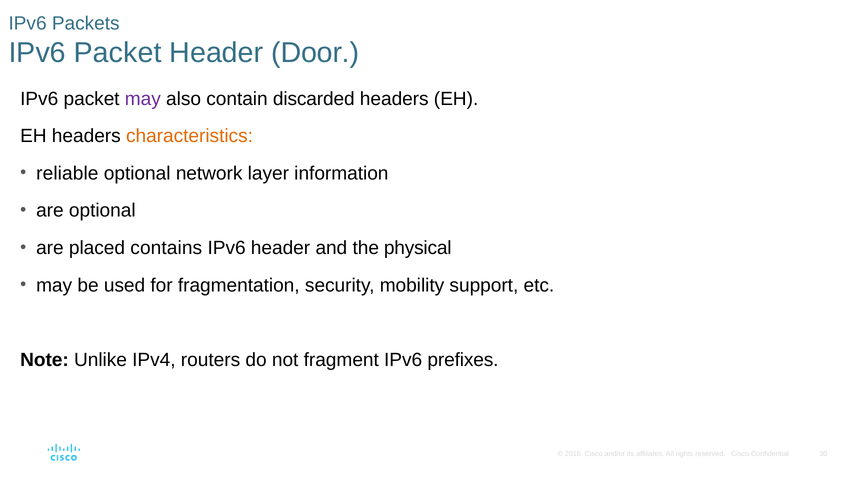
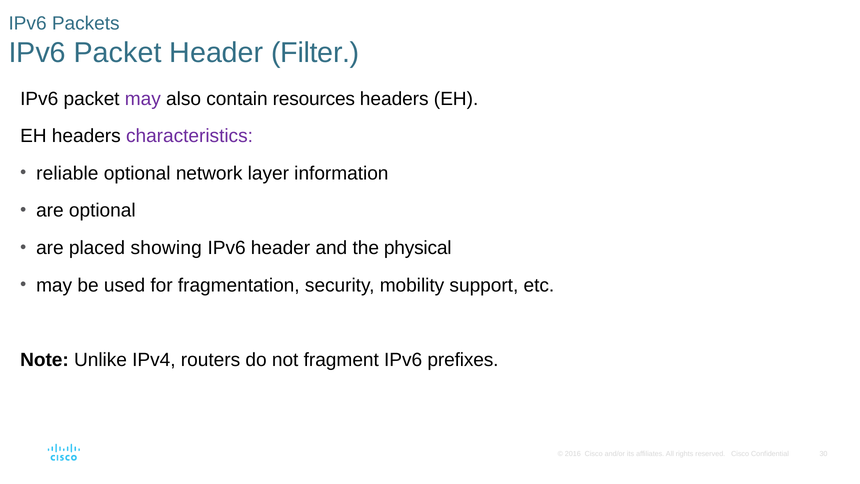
Door: Door -> Filter
discarded: discarded -> resources
characteristics colour: orange -> purple
contains: contains -> showing
